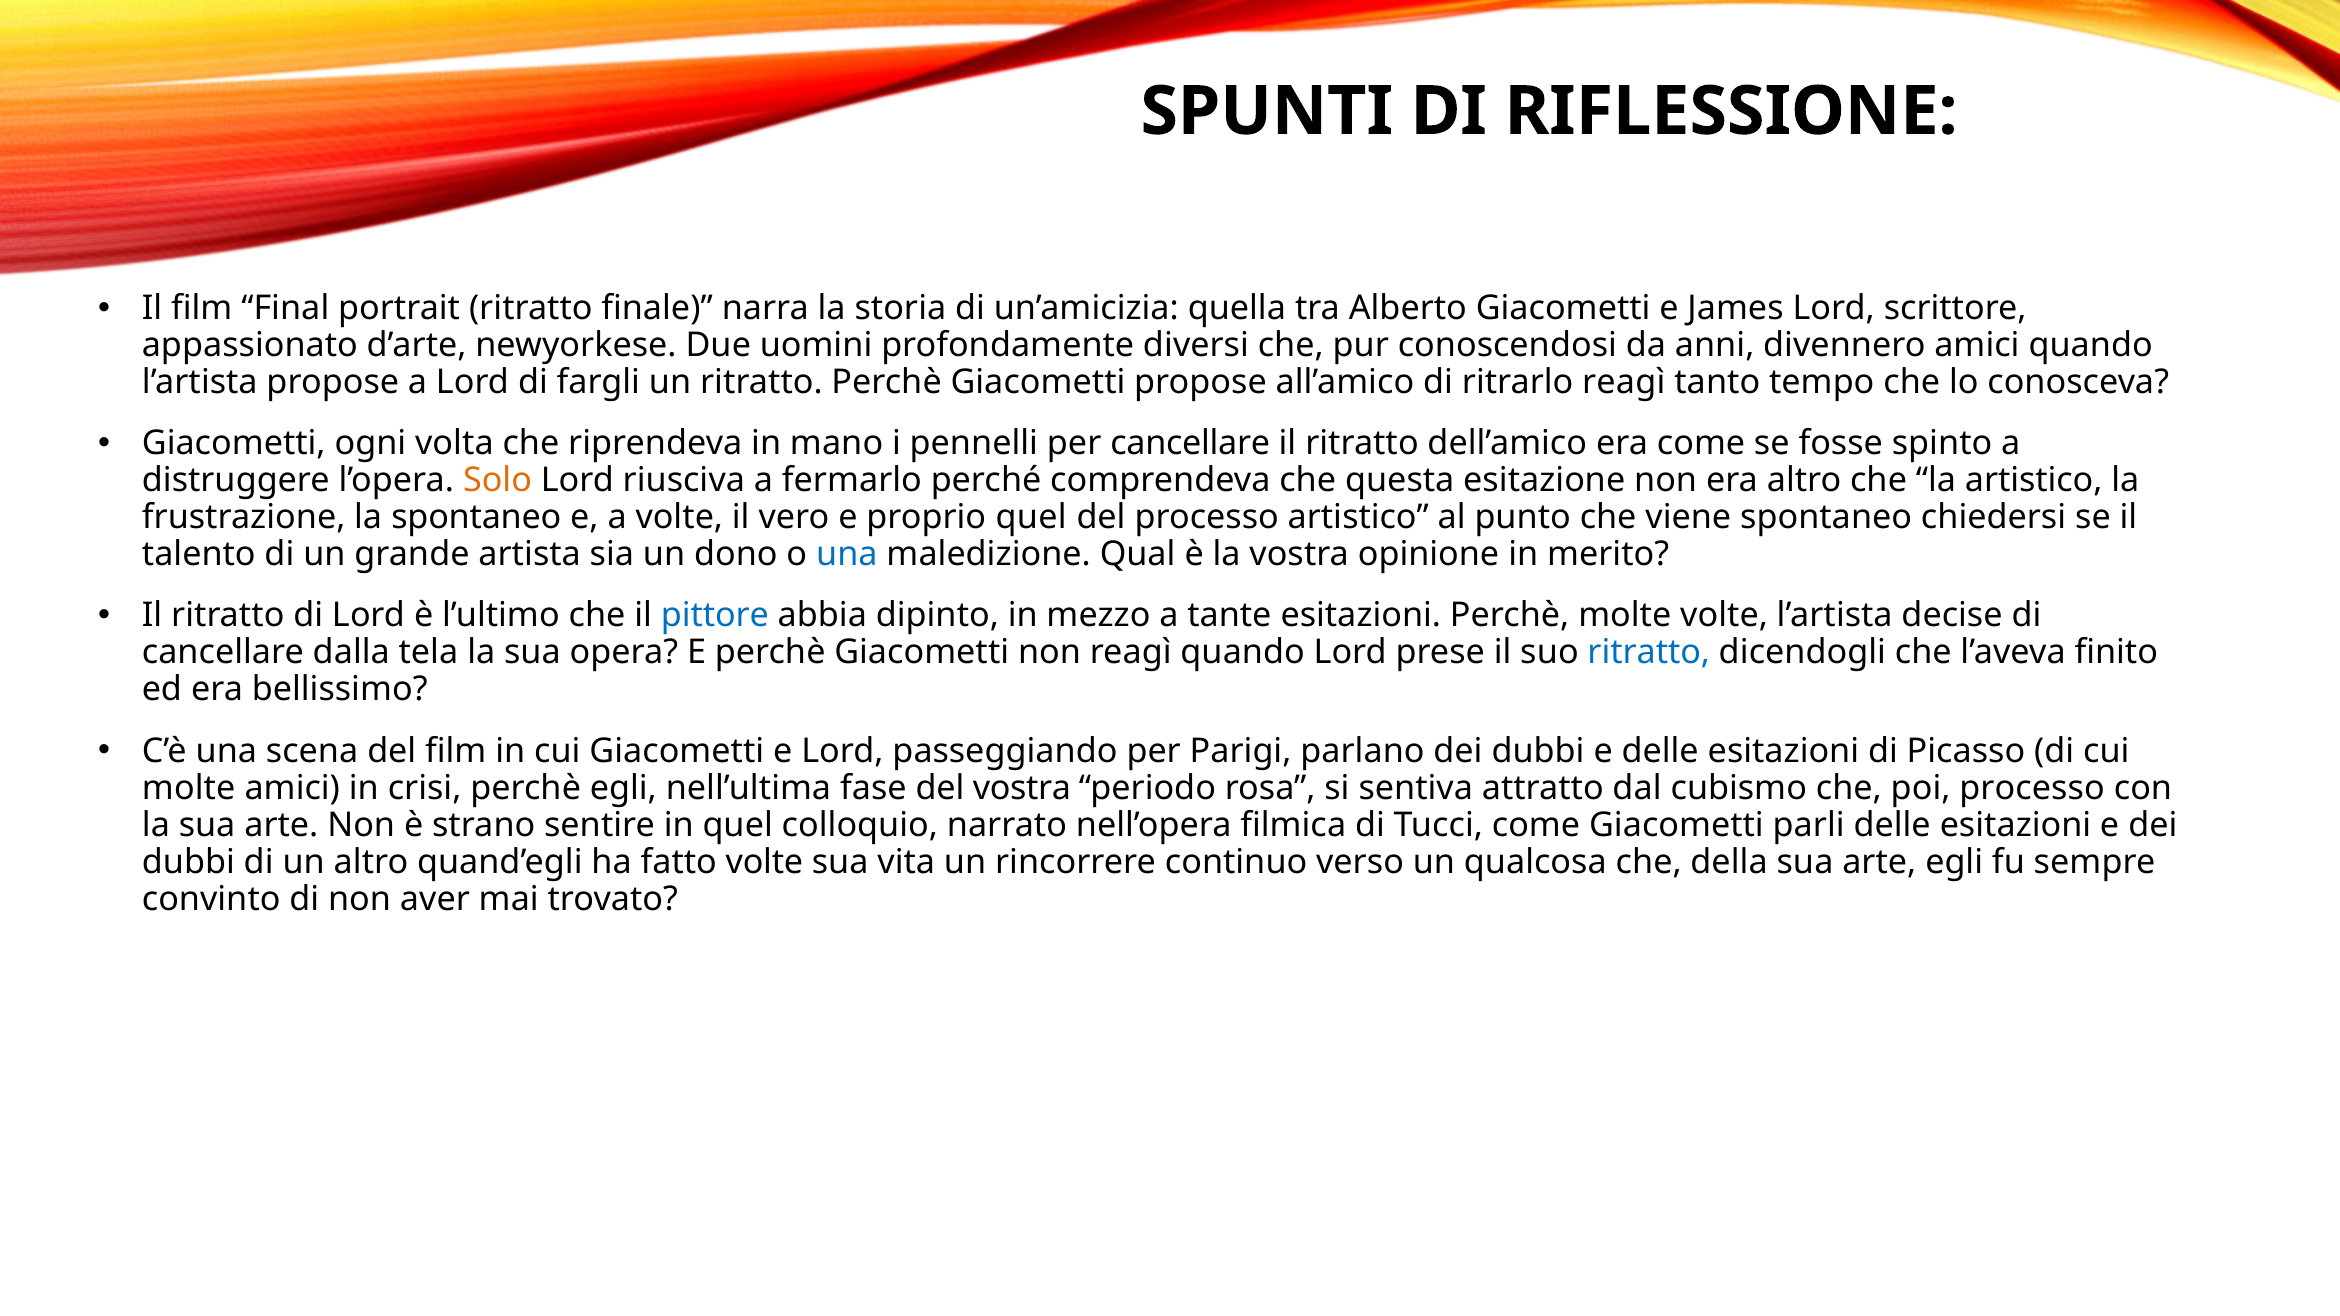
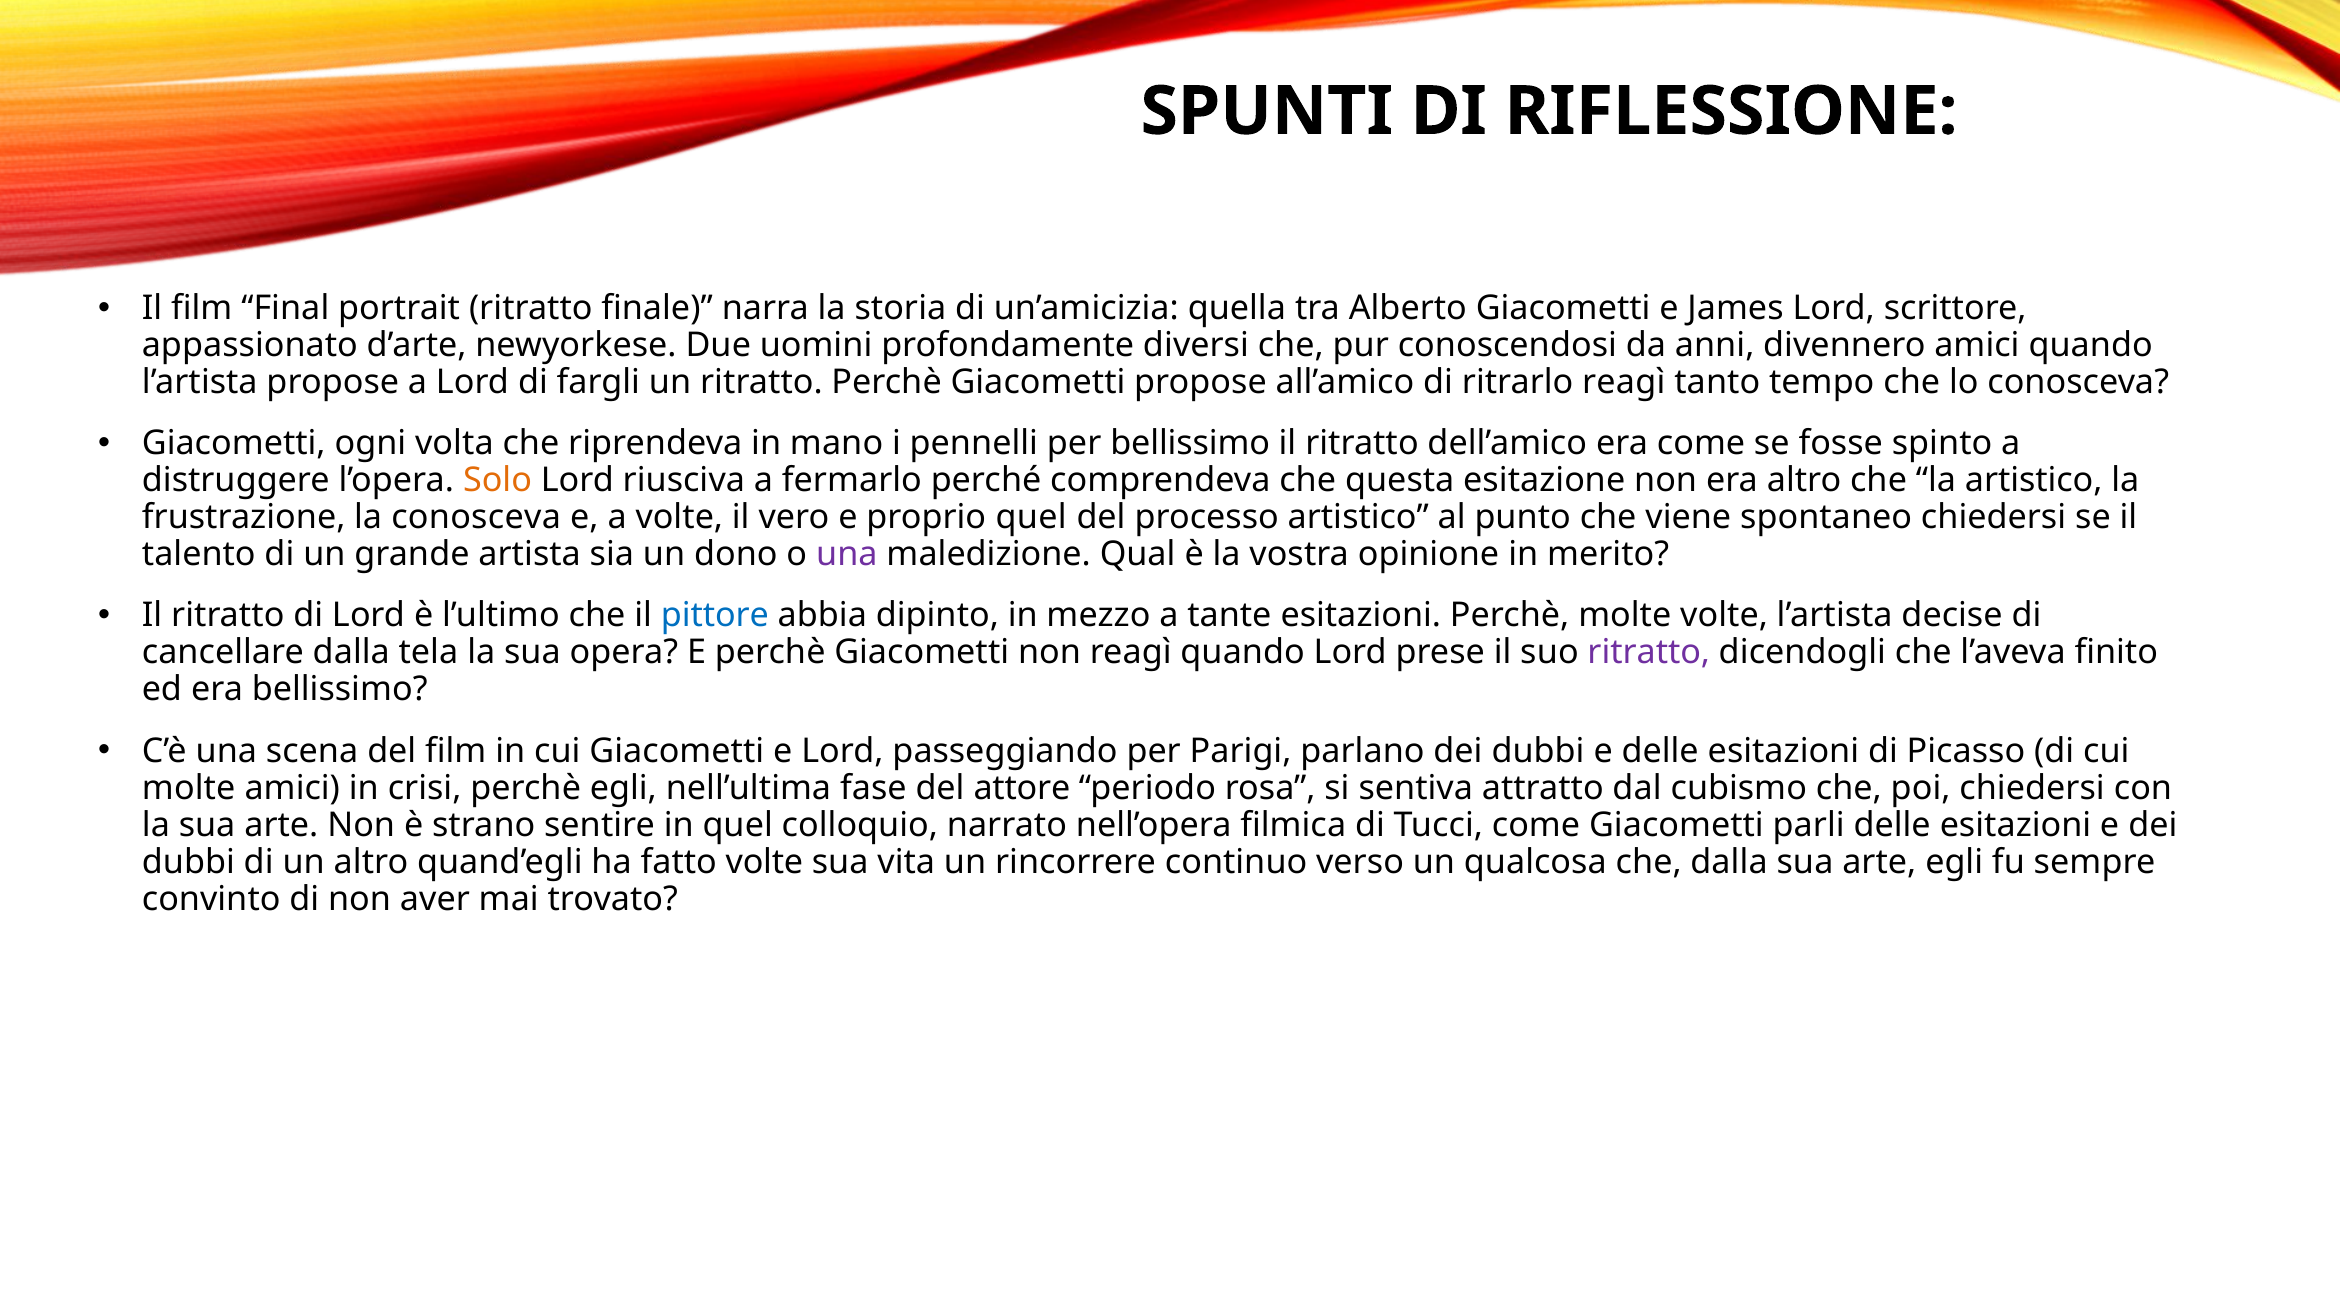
per cancellare: cancellare -> bellissimo
la spontaneo: spontaneo -> conosceva
una at (847, 554) colour: blue -> purple
ritratto at (1649, 653) colour: blue -> purple
del vostra: vostra -> attore
poi processo: processo -> chiedersi
che della: della -> dalla
